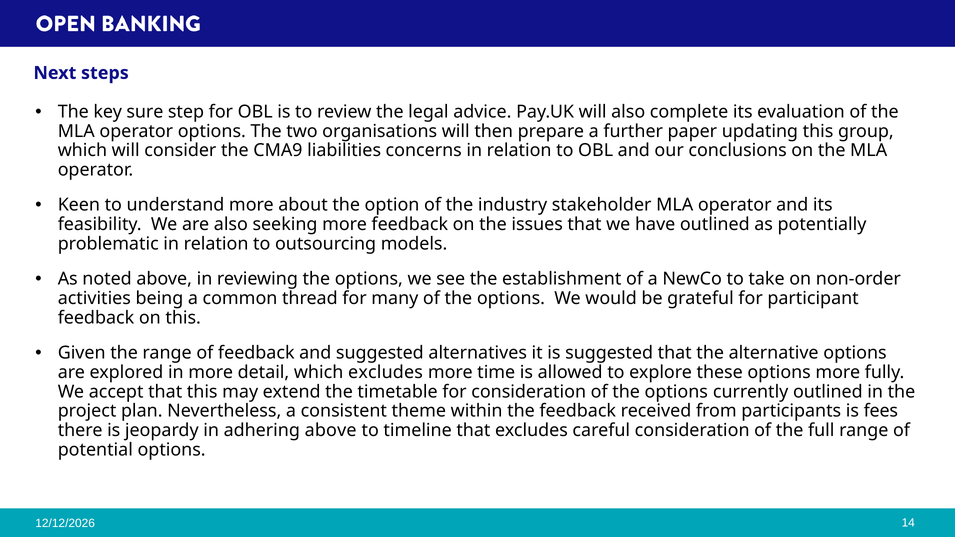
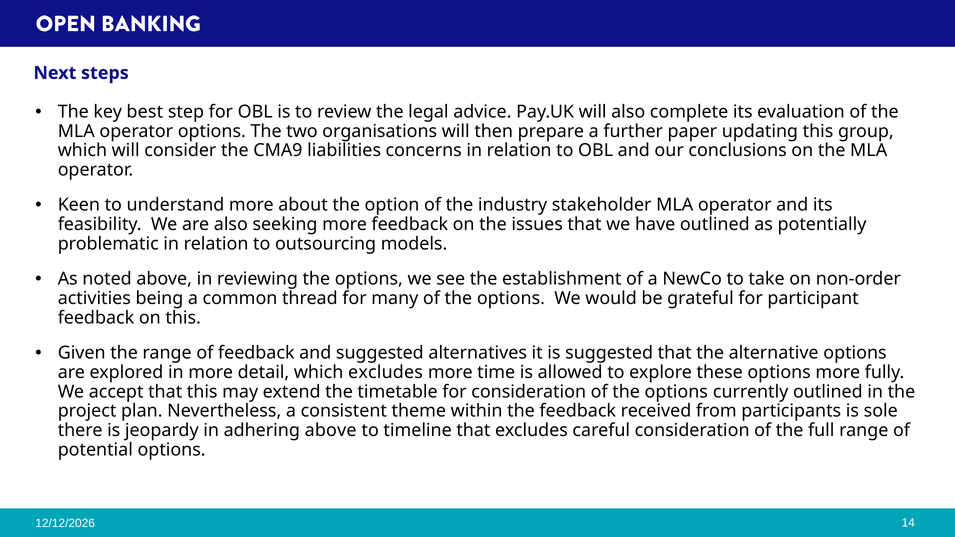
sure: sure -> best
fees: fees -> sole
